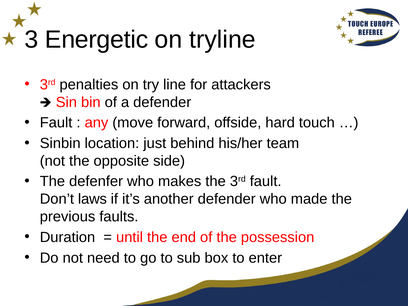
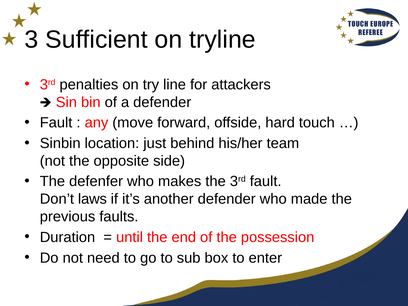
Energetic: Energetic -> Sufficient
